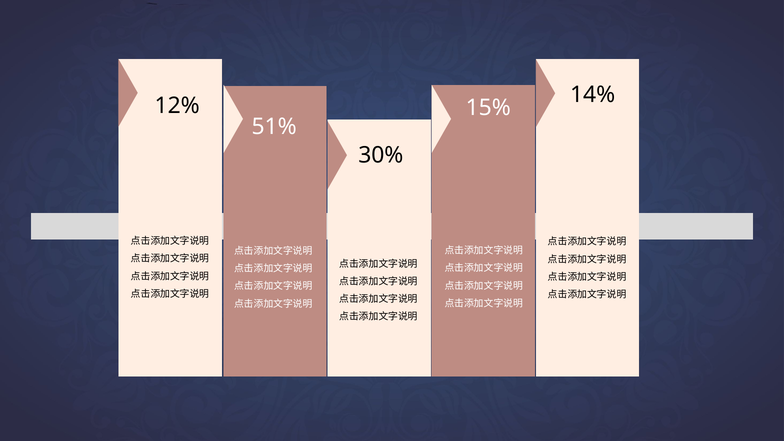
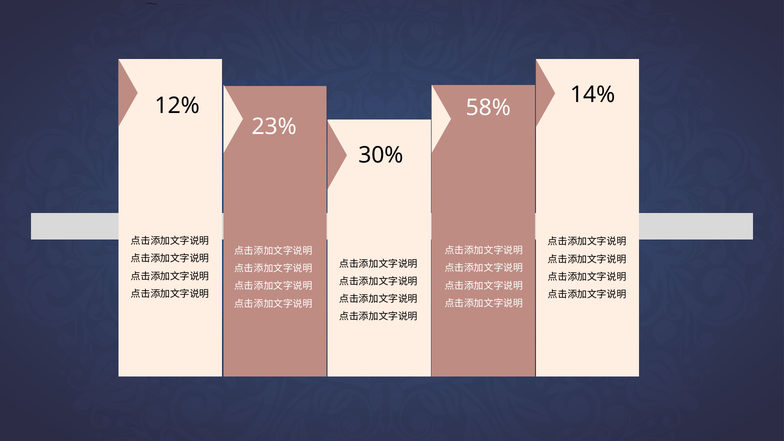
15%: 15% -> 58%
51%: 51% -> 23%
